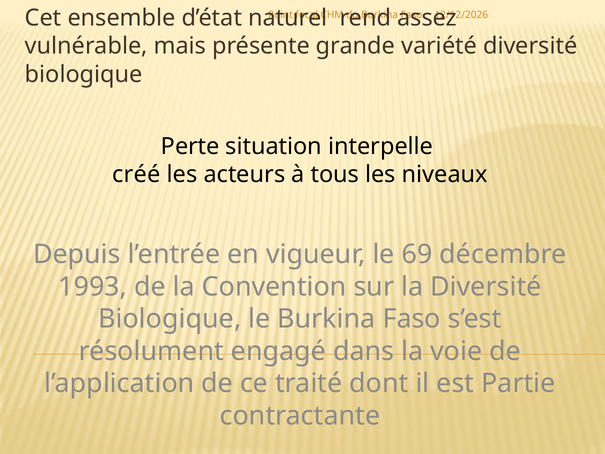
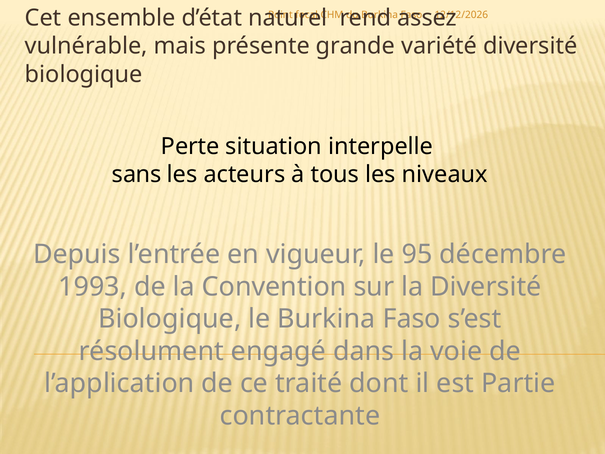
créé: créé -> sans
69: 69 -> 95
